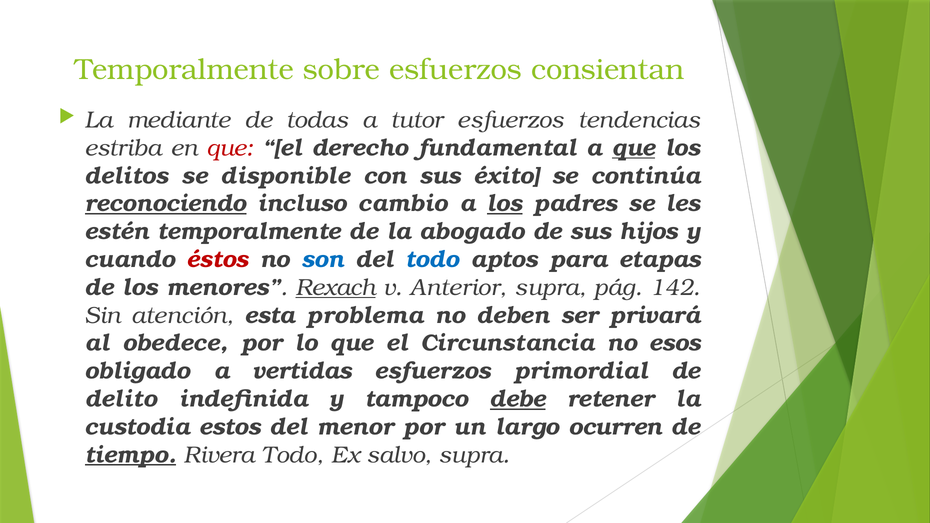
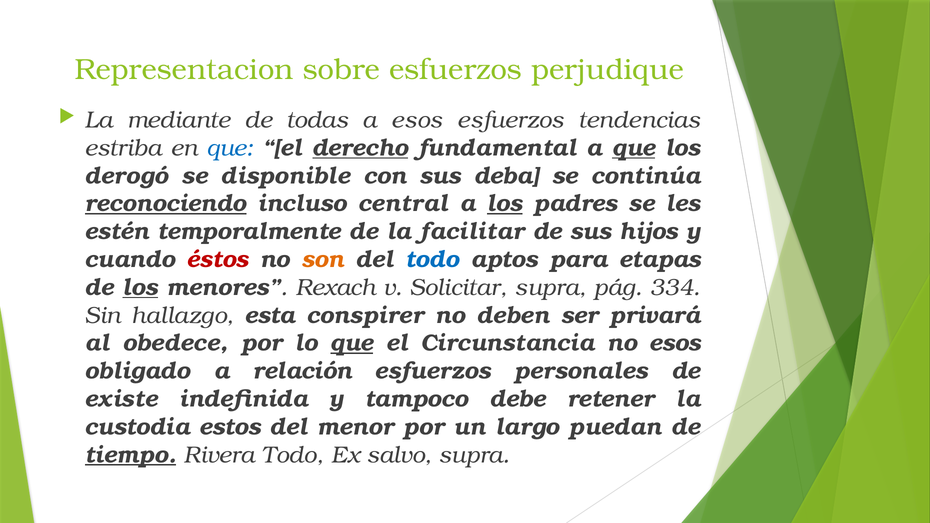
Temporalmente at (184, 69): Temporalmente -> Representacion
consientan: consientan -> perjudique
a tutor: tutor -> esos
que at (230, 148) colour: red -> blue
derecho underline: none -> present
delitos: delitos -> derogó
éxito: éxito -> deba
cambio: cambio -> central
abogado: abogado -> facilitar
son colour: blue -> orange
los at (140, 288) underline: none -> present
Rexach underline: present -> none
Anterior: Anterior -> Solicitar
142: 142 -> 334
atención: atención -> hallazgo
problema: problema -> conspirer
que at (352, 343) underline: none -> present
vertidas: vertidas -> relación
primordial: primordial -> personales
delito: delito -> existe
debe underline: present -> none
ocurren: ocurren -> puedan
